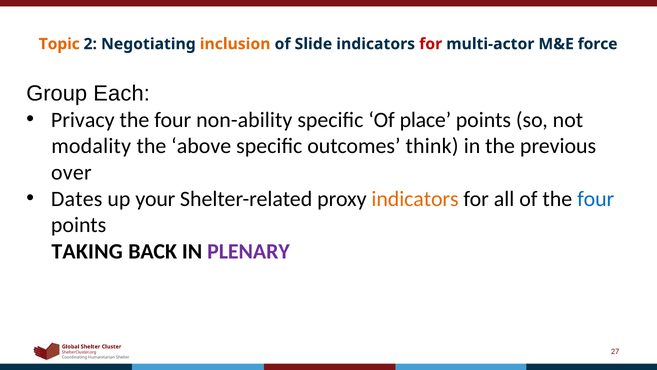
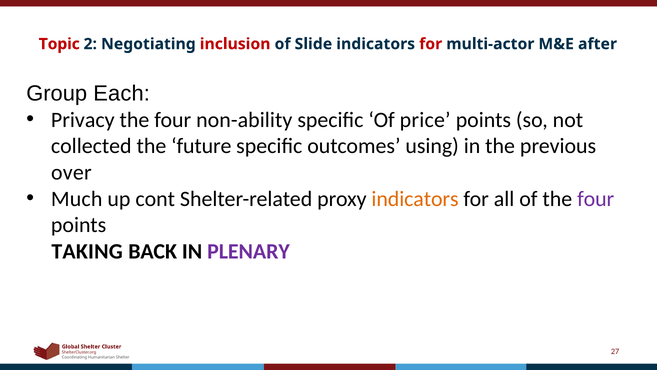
Topic colour: orange -> red
inclusion colour: orange -> red
force: force -> after
place: place -> price
modality: modality -> collected
above: above -> future
think: think -> using
Dates: Dates -> Much
your: your -> cont
four at (596, 199) colour: blue -> purple
